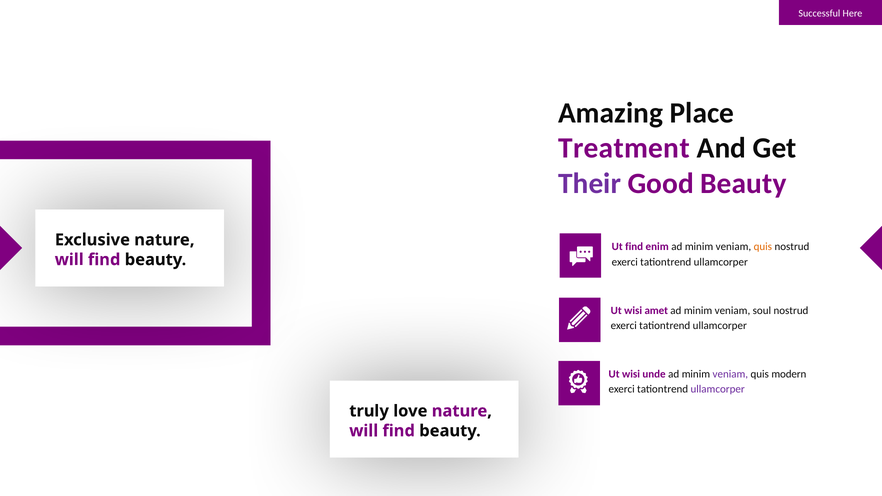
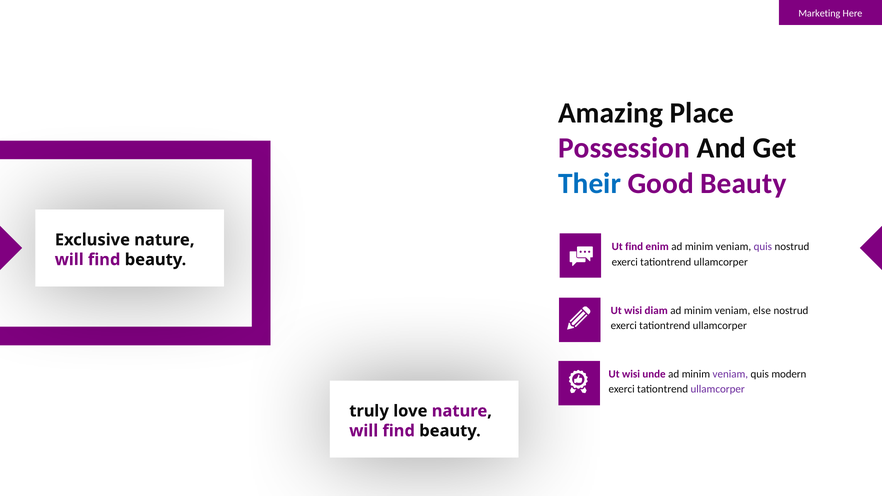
Successful: Successful -> Marketing
Treatment: Treatment -> Possession
Their colour: purple -> blue
quis at (763, 247) colour: orange -> purple
amet: amet -> diam
soul: soul -> else
